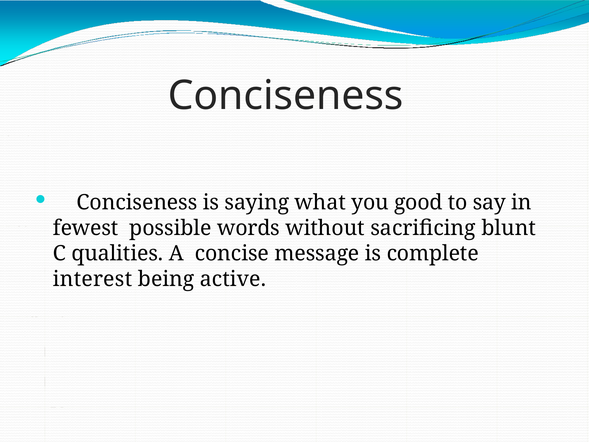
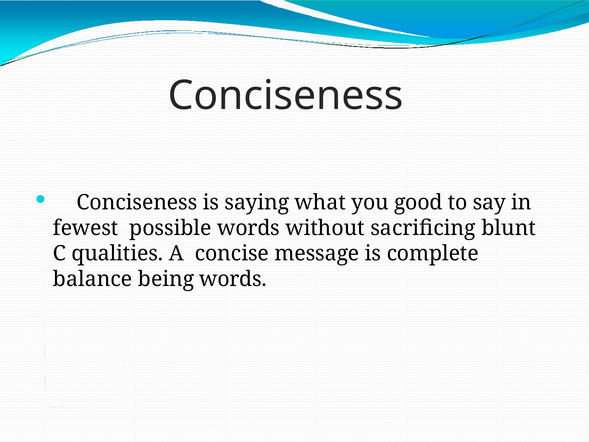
interest: interest -> balance
being active: active -> words
